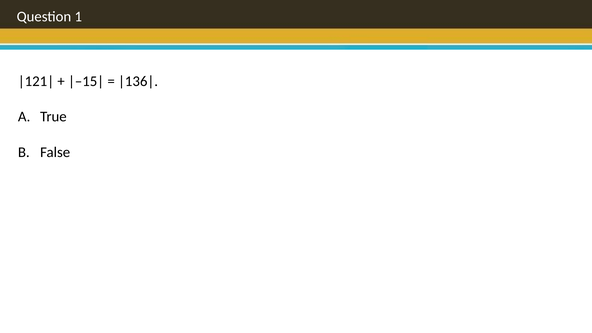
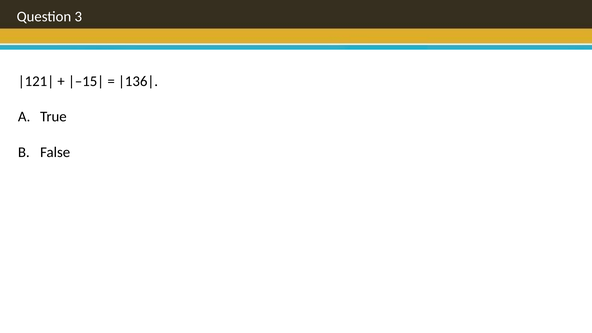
1: 1 -> 3
